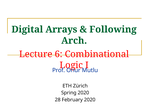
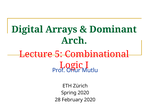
Following: Following -> Dominant
6: 6 -> 5
